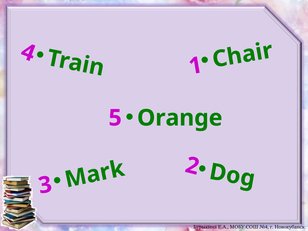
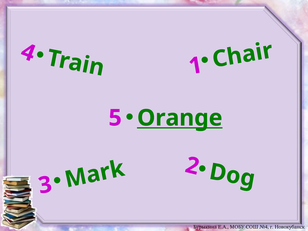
Orange underline: none -> present
